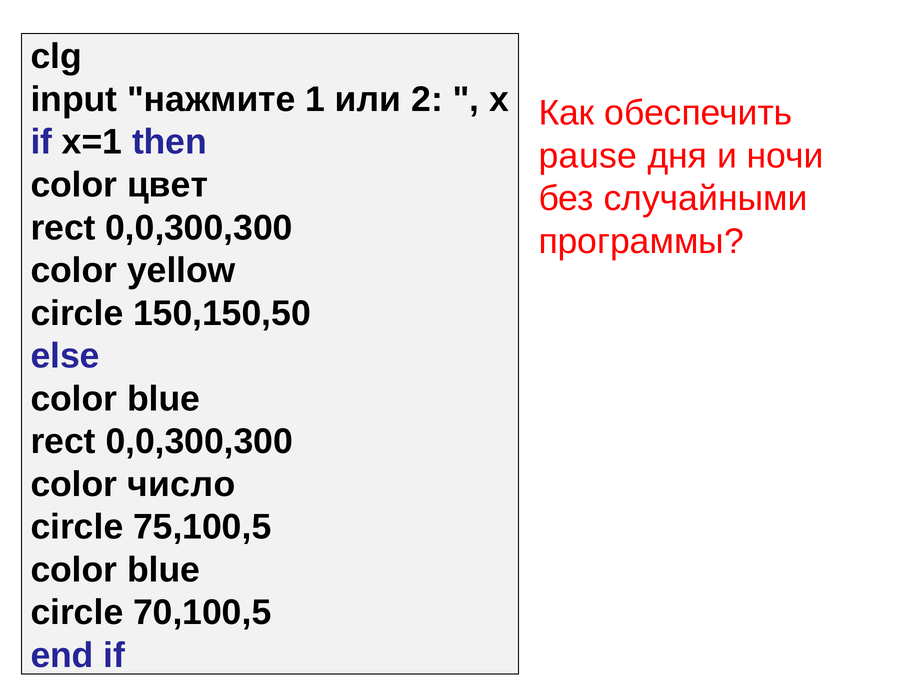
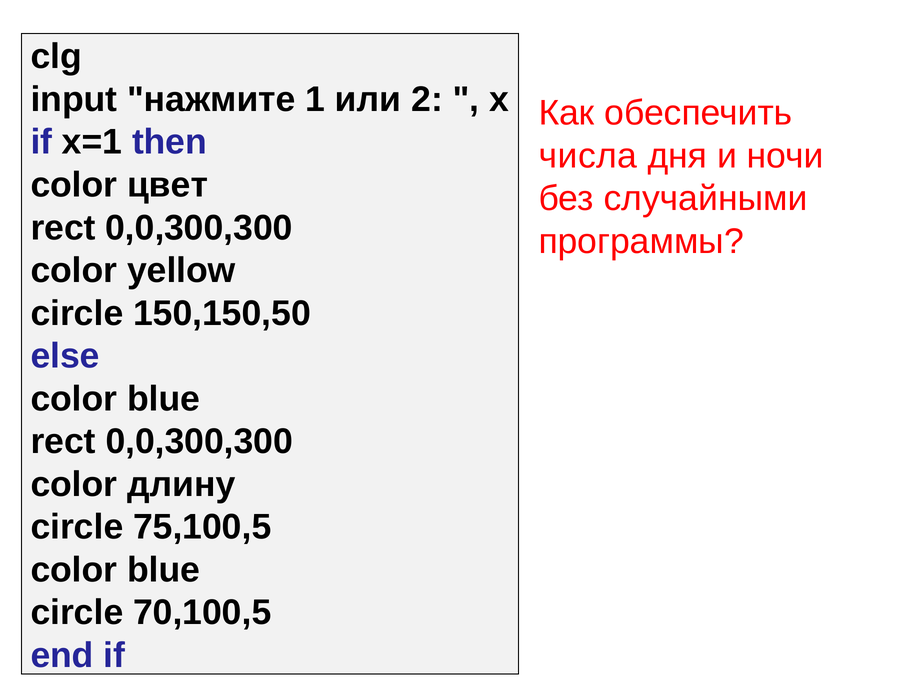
pause: pause -> числа
число: число -> длину
